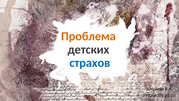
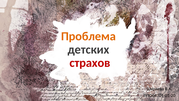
страхов colour: blue -> red
